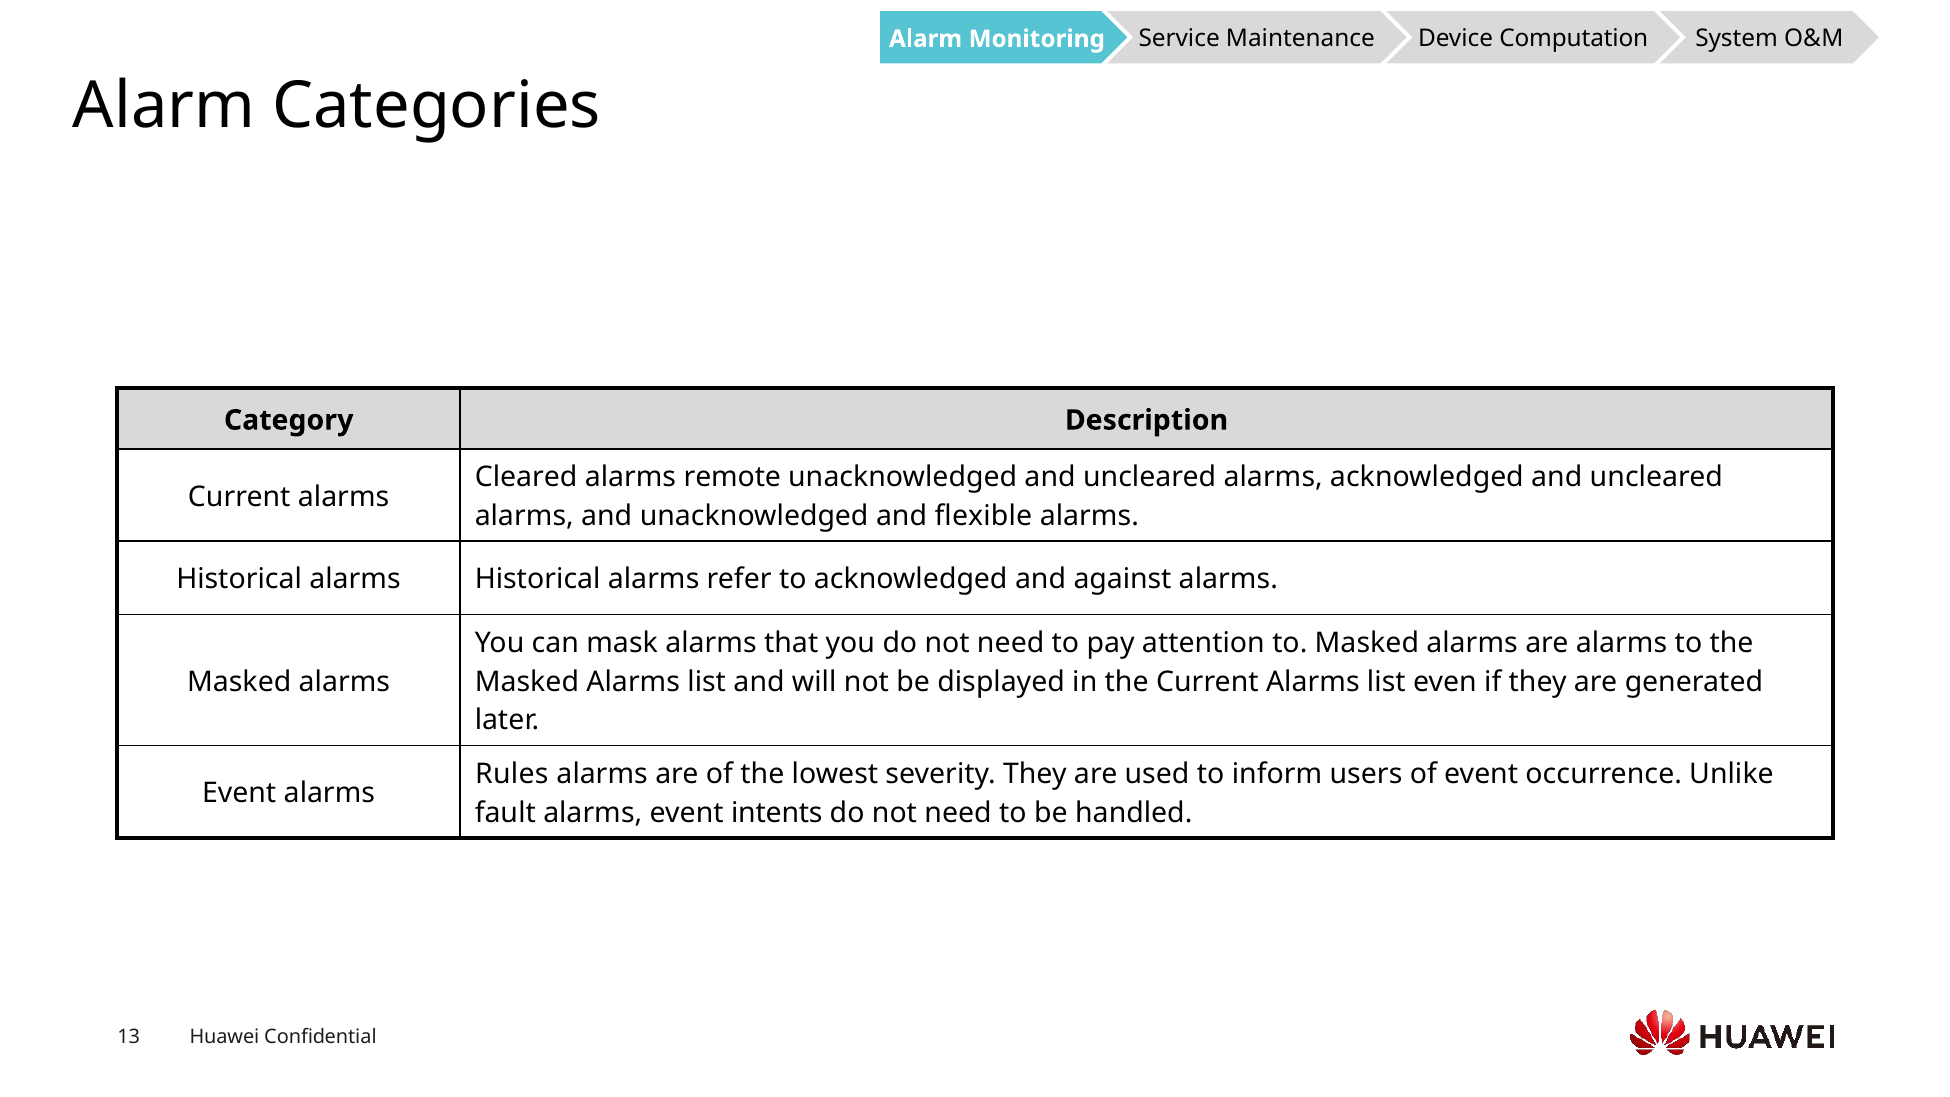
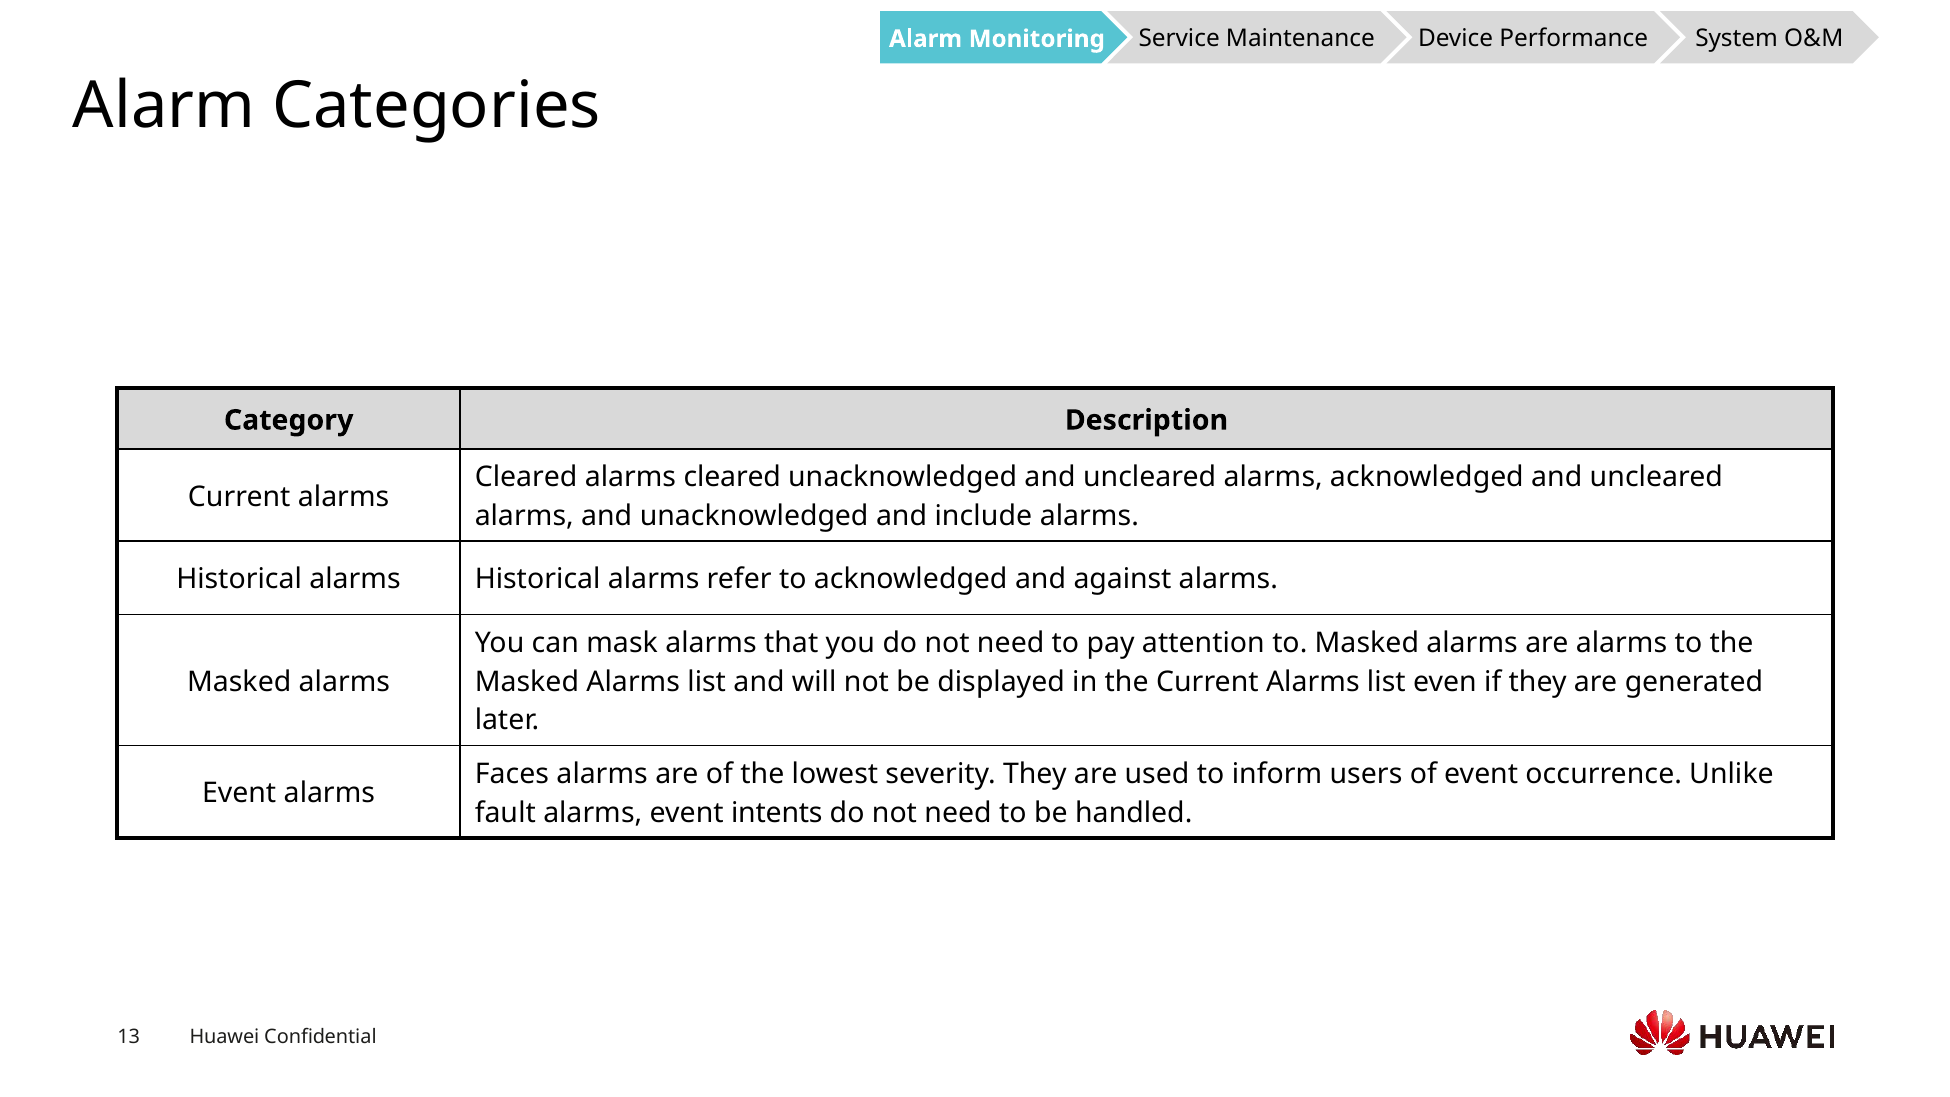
Computation: Computation -> Performance
remote at (732, 477): remote -> cleared
flexible: flexible -> include
Rules: Rules -> Faces
